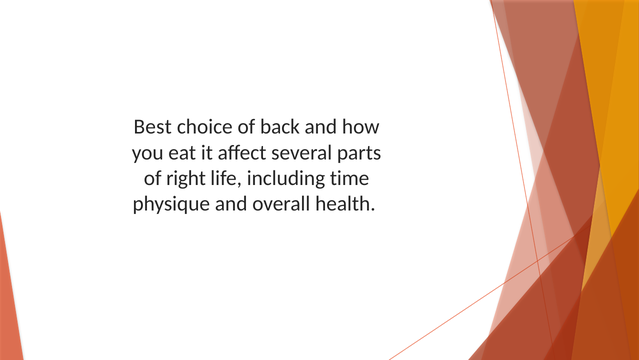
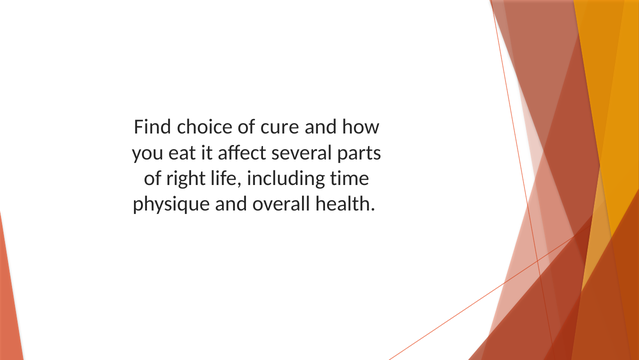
Best: Best -> Find
back: back -> cure
